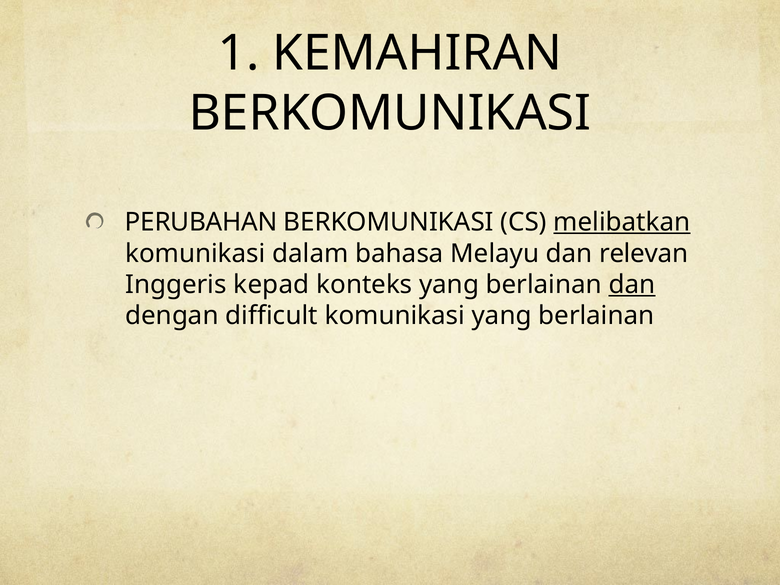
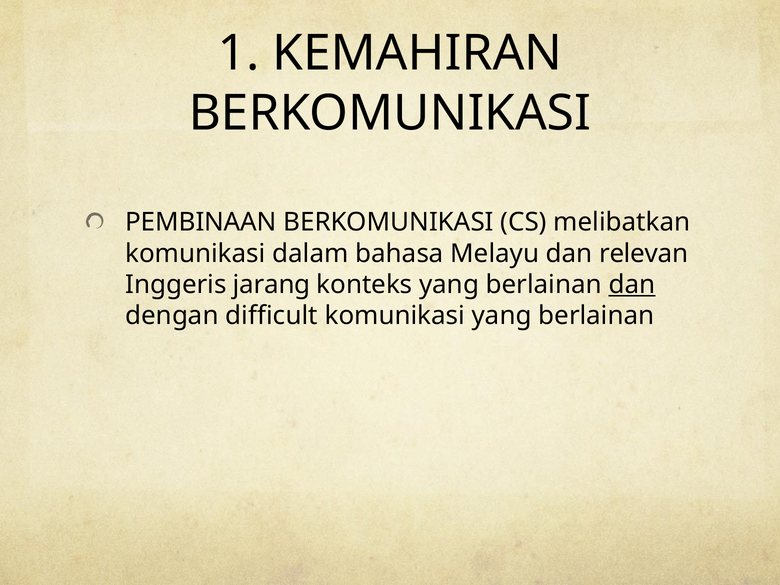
PERUBAHAN: PERUBAHAN -> PEMBINAAN
melibatkan underline: present -> none
kepad: kepad -> jarang
